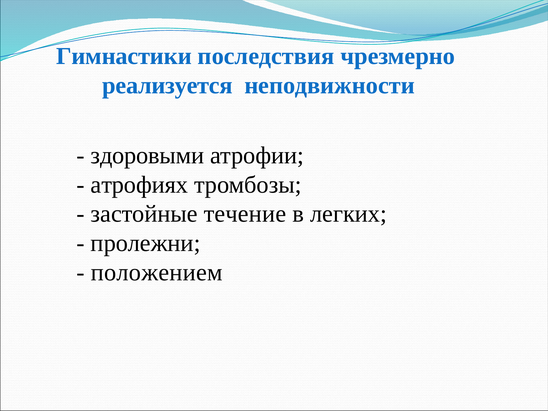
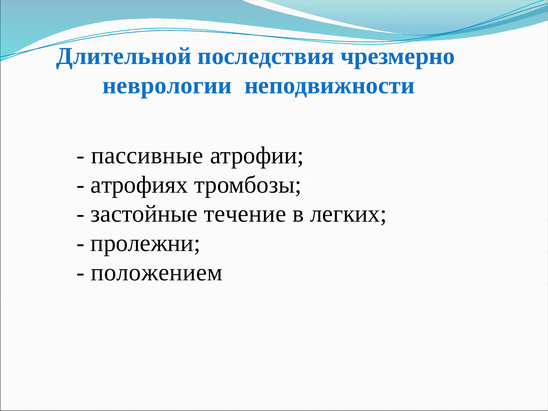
Гимнастики: Гимнастики -> Длительной
реализуется: реализуется -> неврологии
здоровыми: здоровыми -> пассивные
